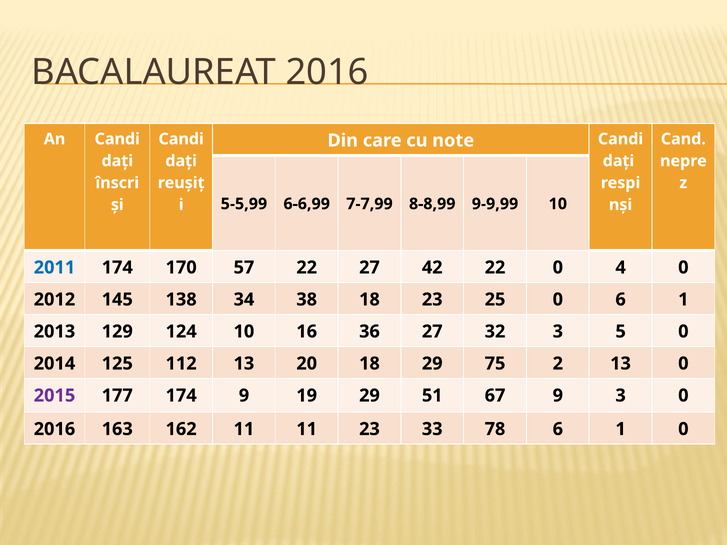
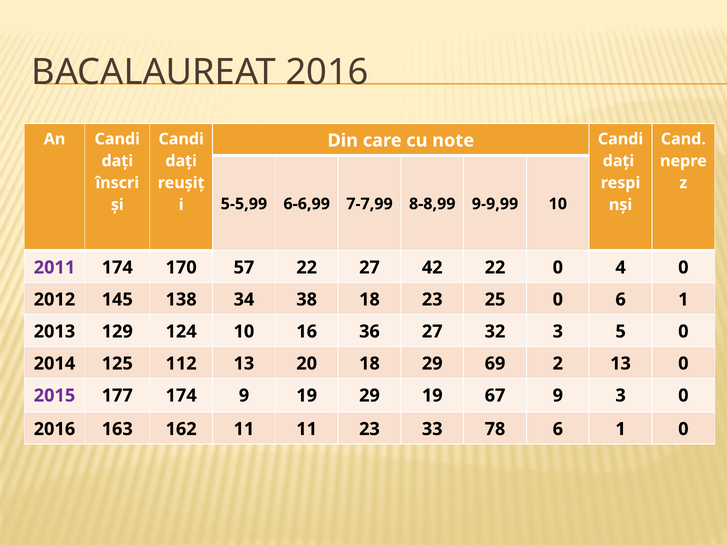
2011 colour: blue -> purple
75: 75 -> 69
29 51: 51 -> 19
